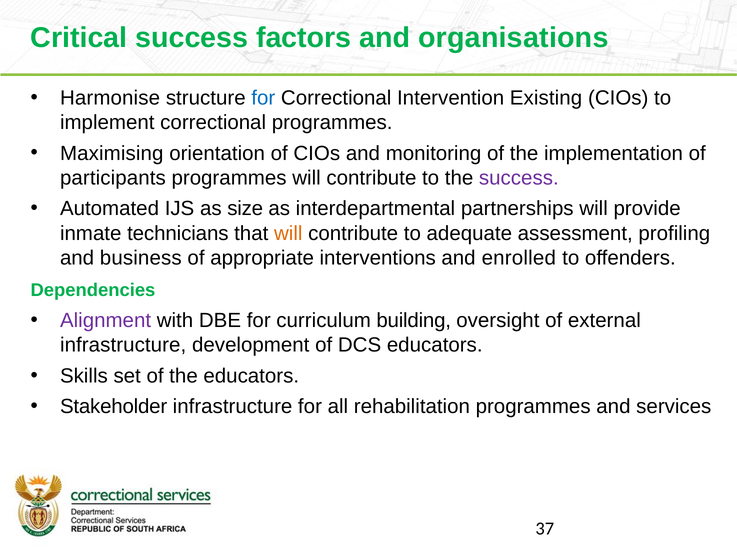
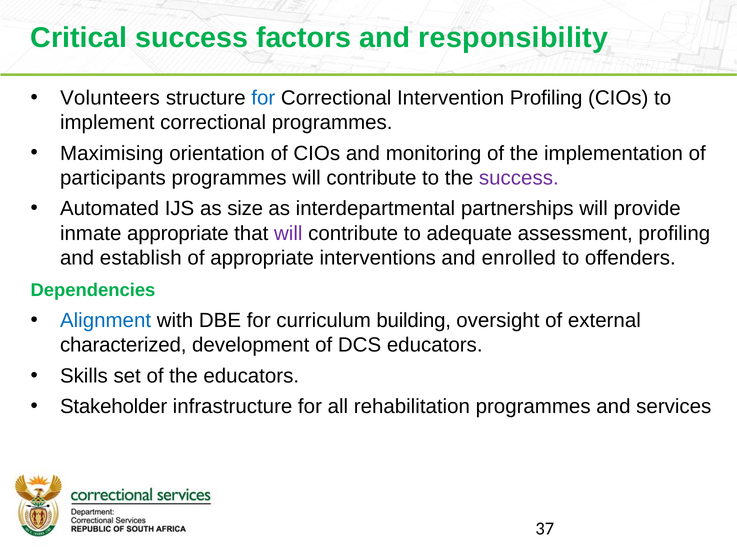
organisations: organisations -> responsibility
Harmonise: Harmonise -> Volunteers
Intervention Existing: Existing -> Profiling
inmate technicians: technicians -> appropriate
will at (288, 233) colour: orange -> purple
business: business -> establish
Alignment colour: purple -> blue
infrastructure at (123, 345): infrastructure -> characterized
